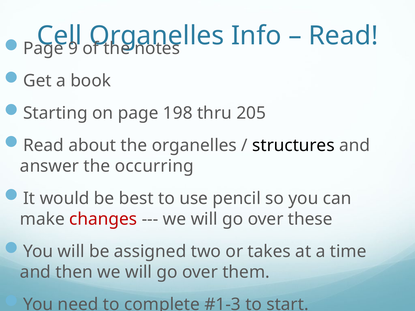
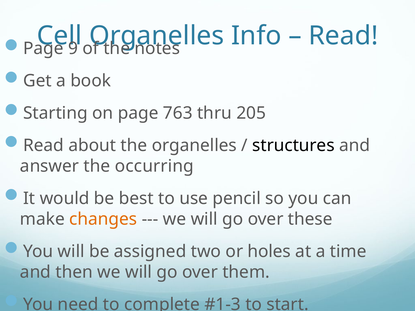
198: 198 -> 763
changes colour: red -> orange
takes: takes -> holes
